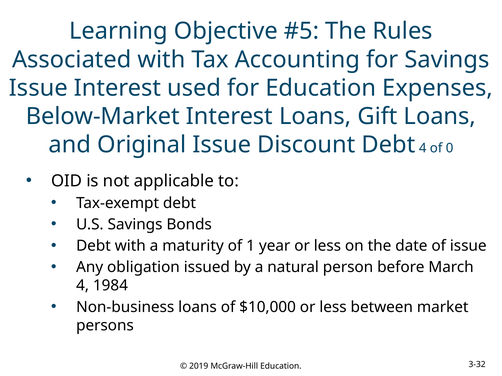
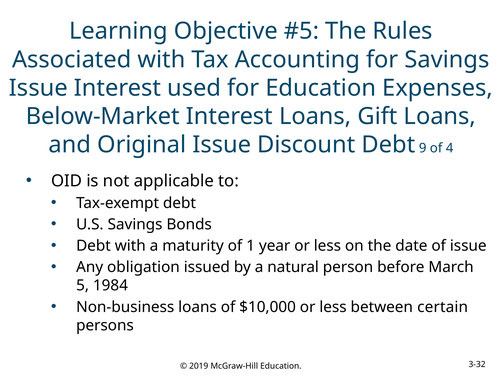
Debt 4: 4 -> 9
0: 0 -> 4
4 at (83, 286): 4 -> 5
market: market -> certain
